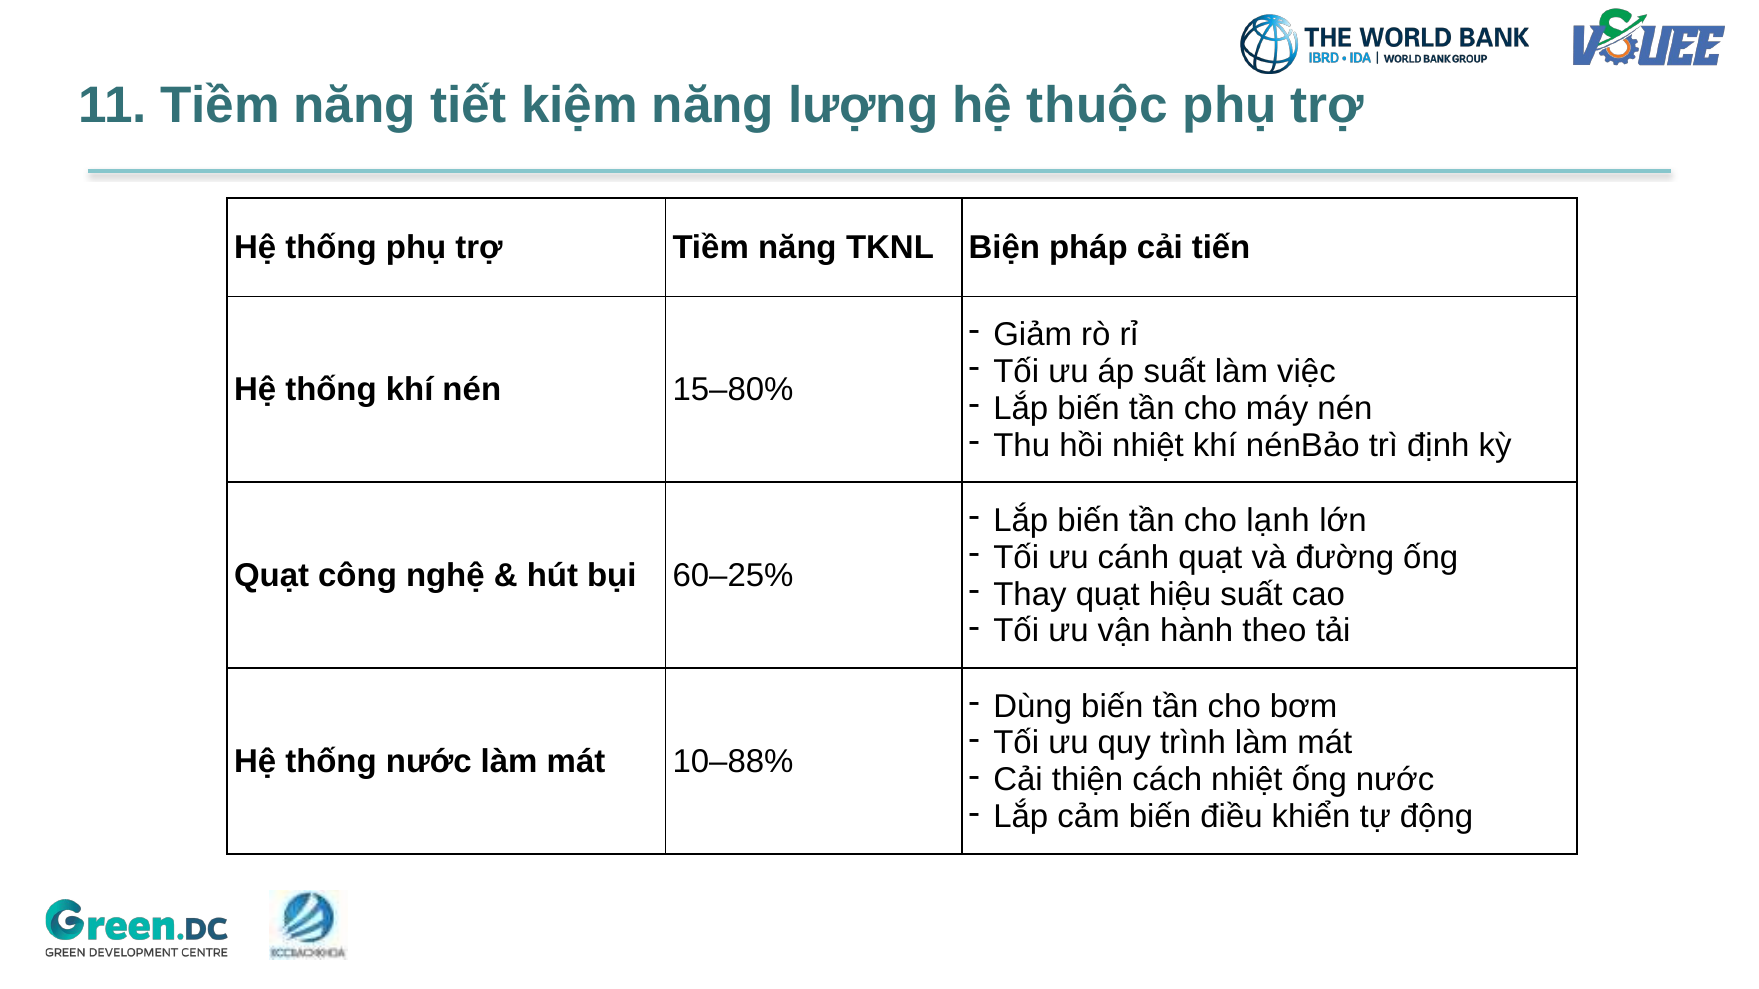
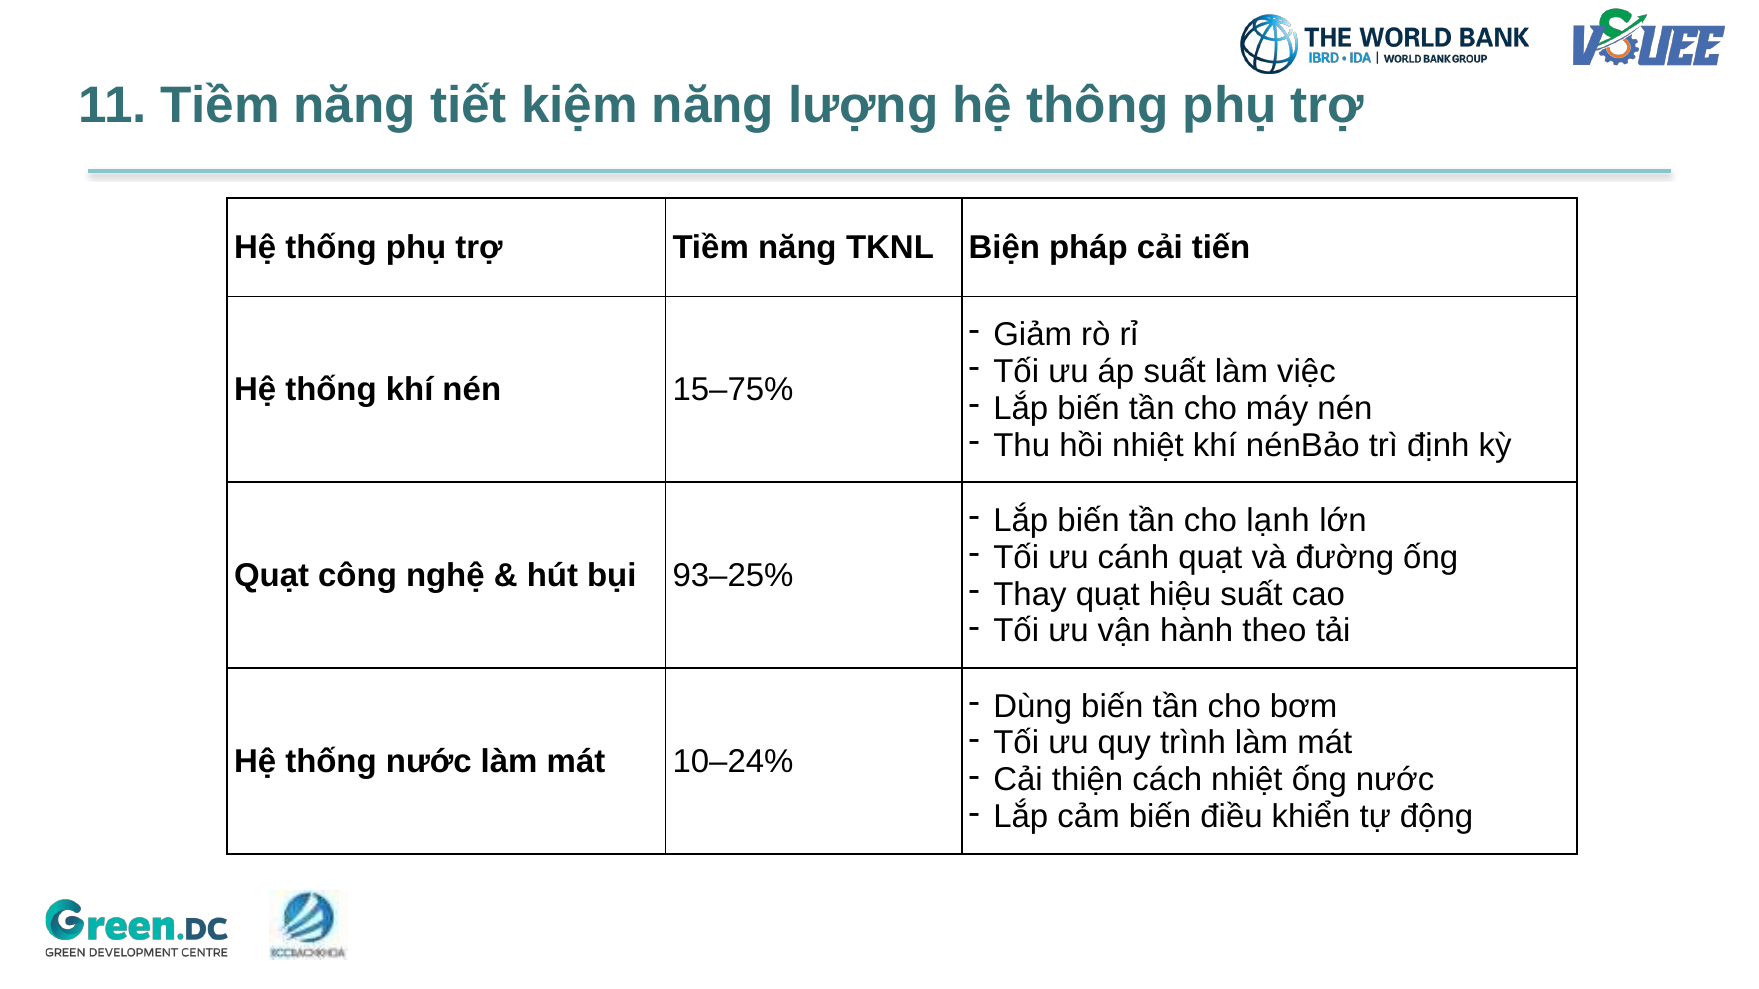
thuộc: thuộc -> thông
15–80%: 15–80% -> 15–75%
60–25%: 60–25% -> 93–25%
10–88%: 10–88% -> 10–24%
